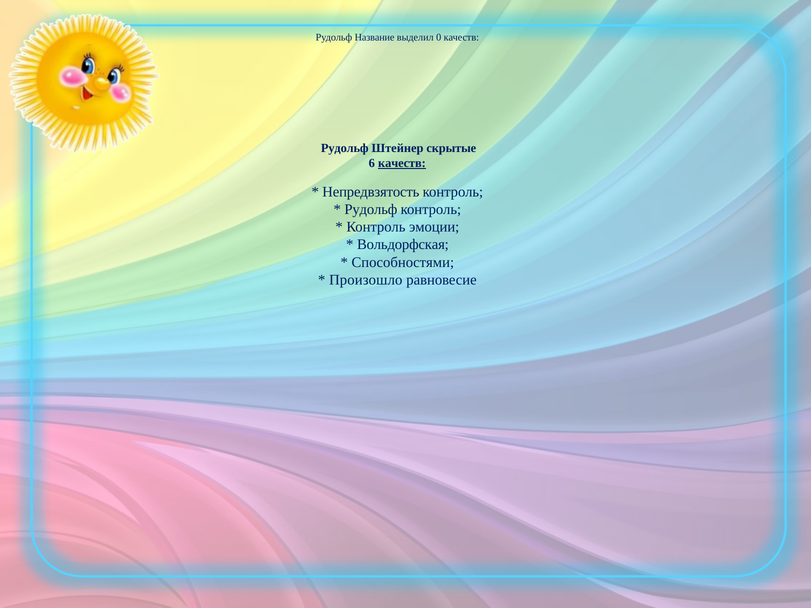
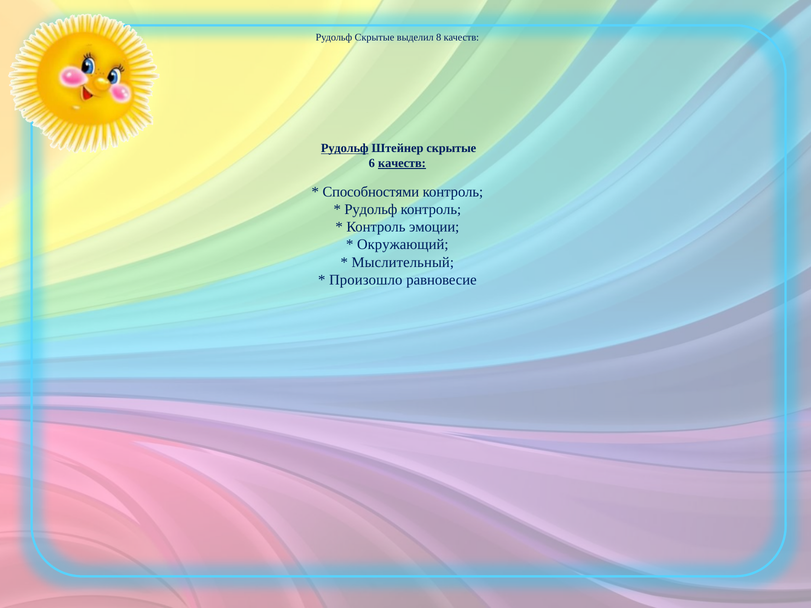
Рудольф Название: Название -> Скрытые
0: 0 -> 8
Рудольф at (345, 148) underline: none -> present
Непредвзятость: Непредвзятость -> Способностями
Вольдорфская: Вольдорфская -> Окружающий
Способностями: Способностями -> Мыслительный
